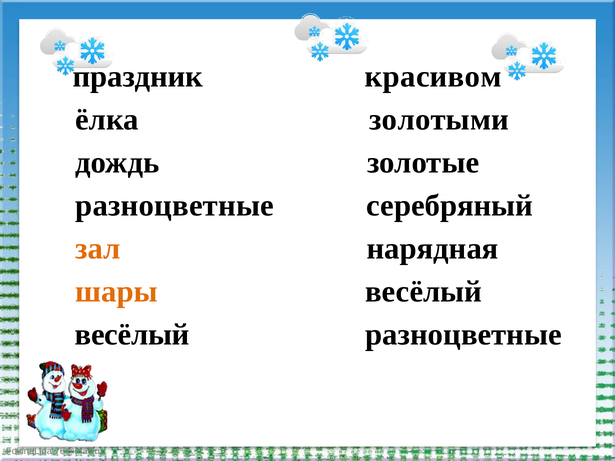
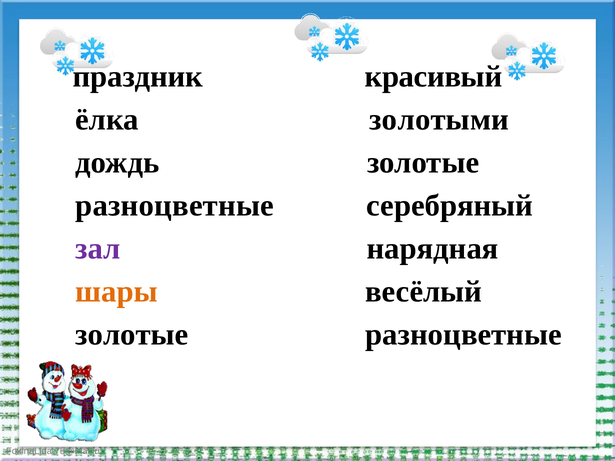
красивом: красивом -> красивый
зал colour: orange -> purple
весёлый at (132, 335): весёлый -> золотые
